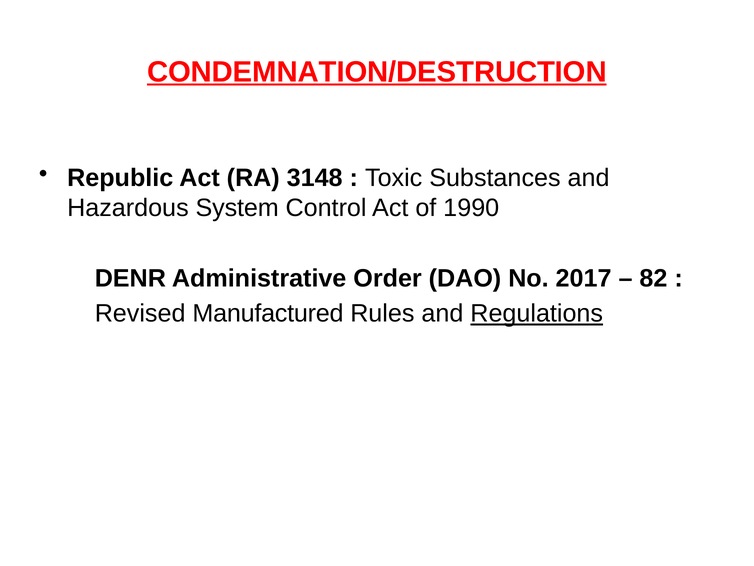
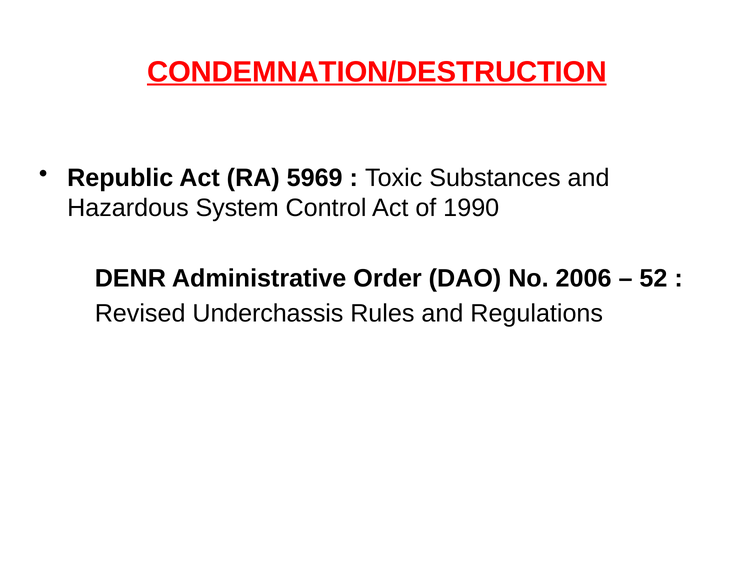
3148: 3148 -> 5969
2017: 2017 -> 2006
82: 82 -> 52
Manufactured: Manufactured -> Underchassis
Regulations underline: present -> none
